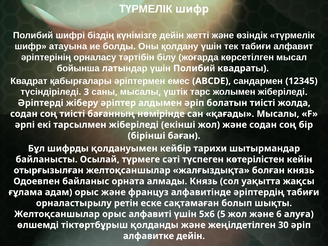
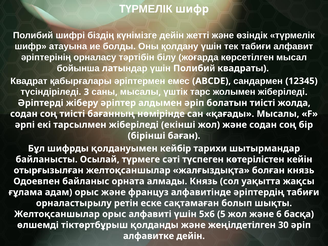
алуға: алуға -> басқа
